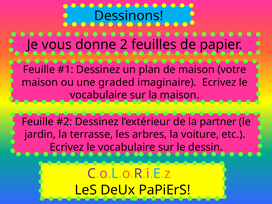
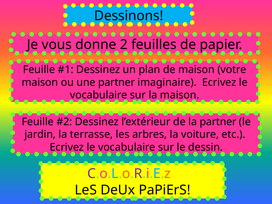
une graded: graded -> partner
